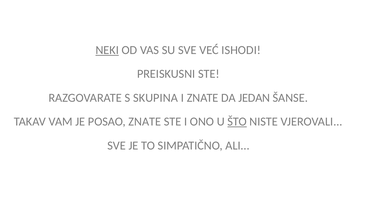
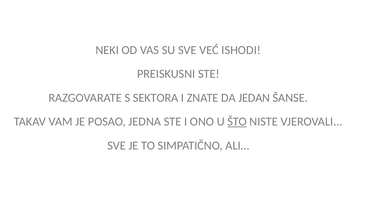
NEKI underline: present -> none
SKUPINA: SKUPINA -> SEKTORA
POSAO ZNATE: ZNATE -> JEDNA
